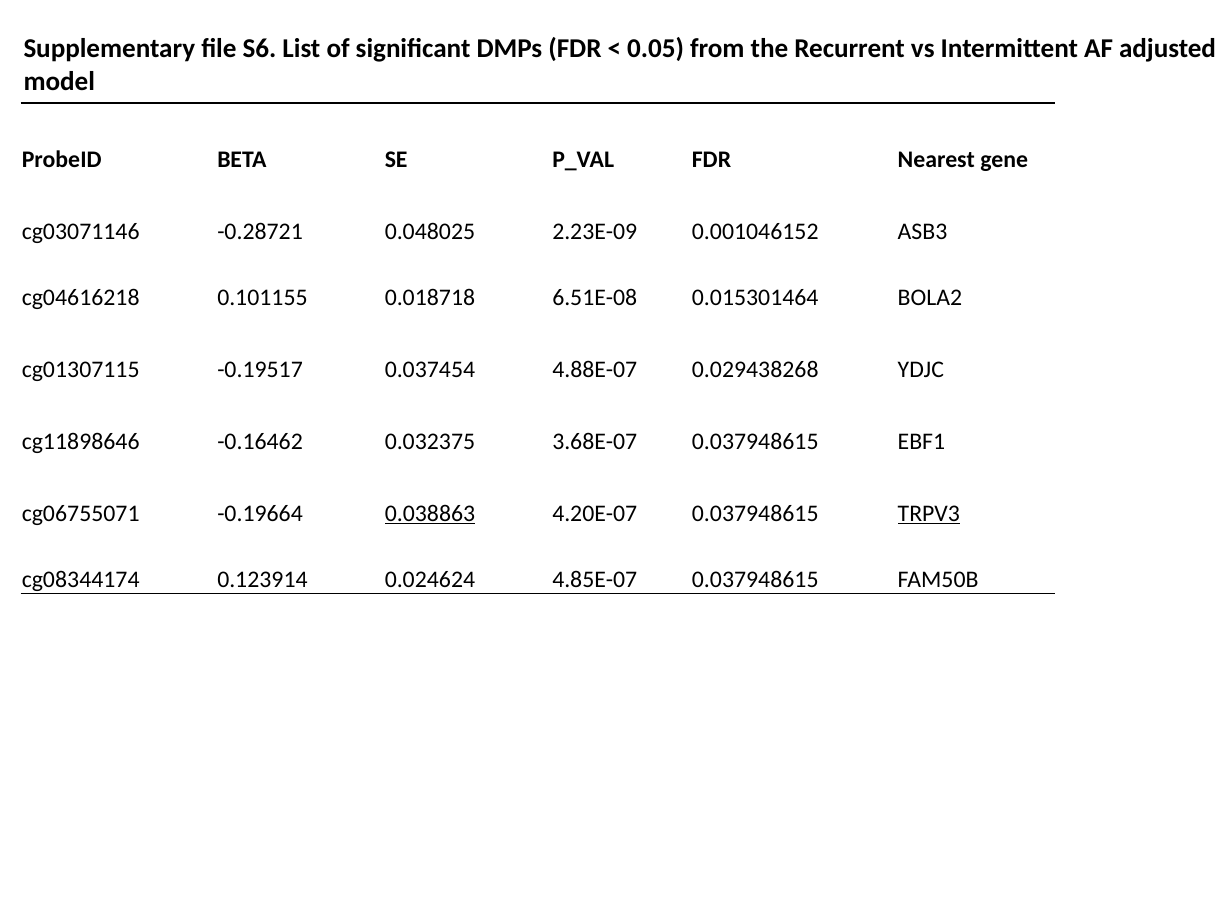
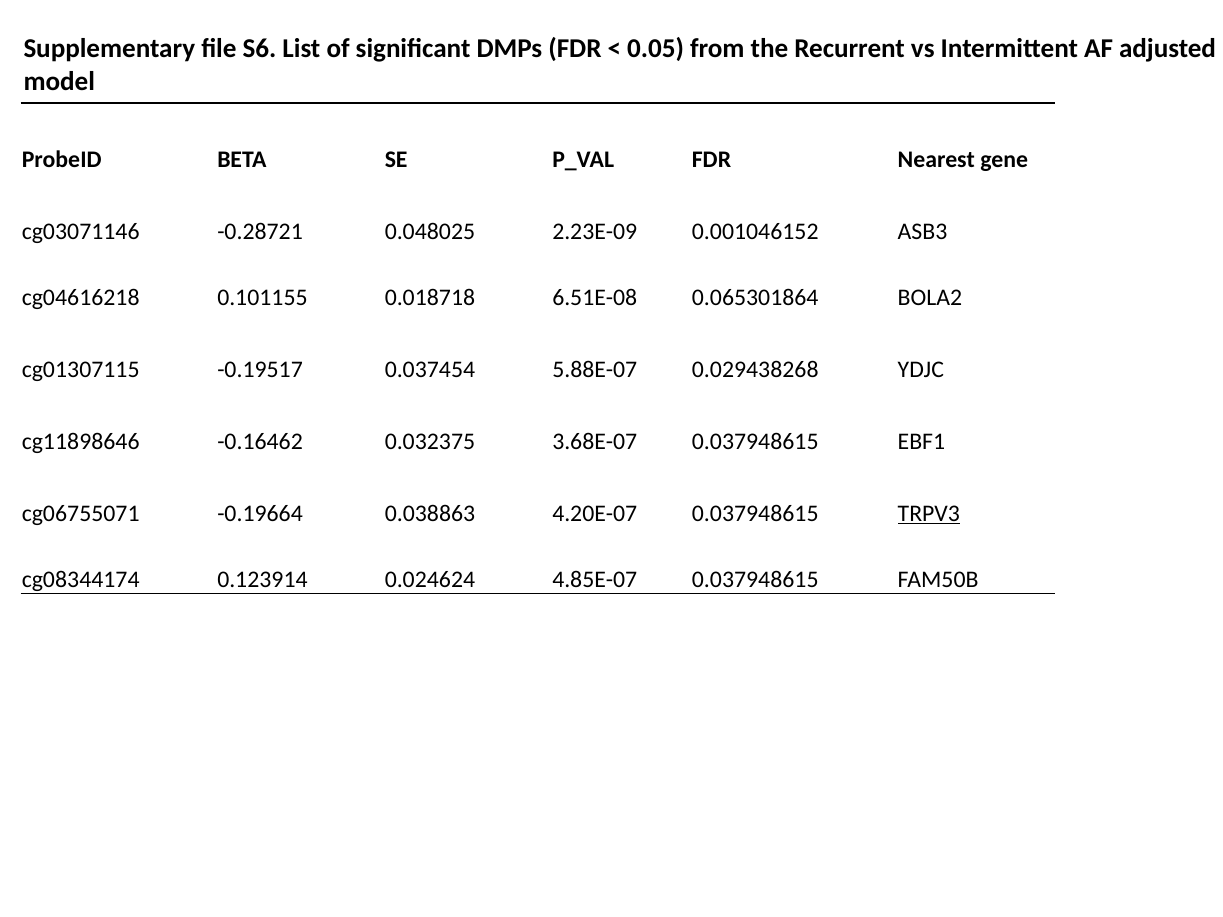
0.015301464: 0.015301464 -> 0.065301864
4.88E-07: 4.88E-07 -> 5.88E-07
0.038863 underline: present -> none
